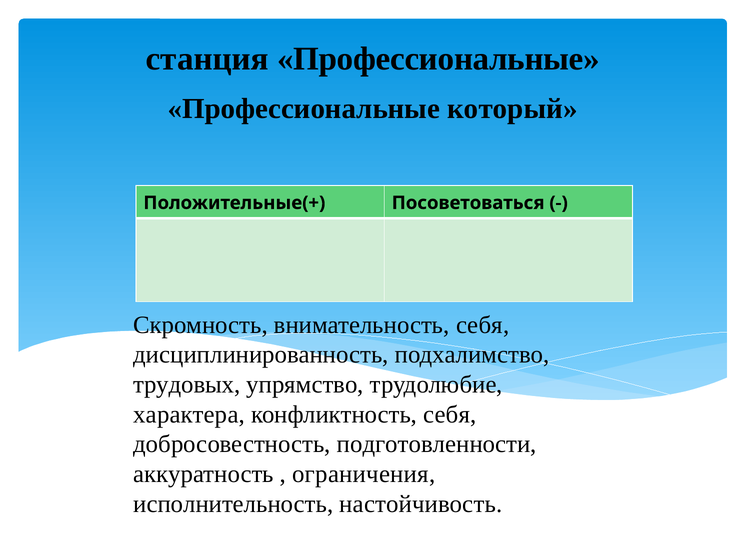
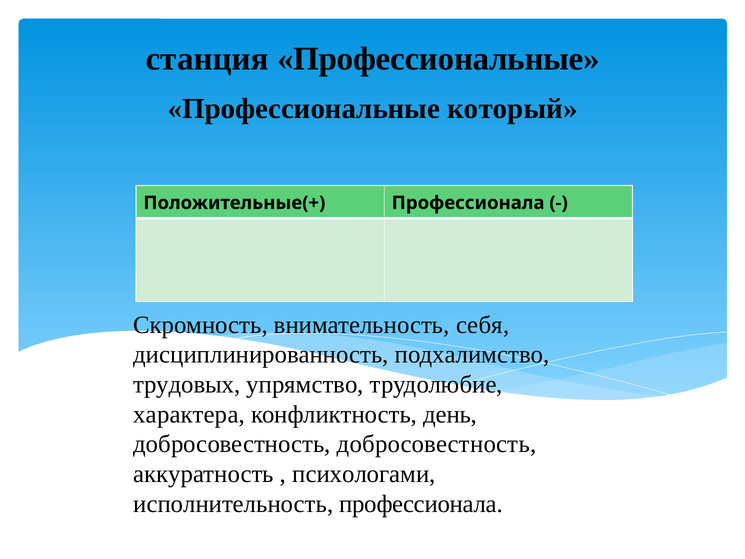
Положительные(+ Посоветоваться: Посоветоваться -> Профессионала
конфликтность себя: себя -> день
добросовестность подготовленности: подготовленности -> добросовестность
ограничения: ограничения -> психологами
исполнительность настойчивость: настойчивость -> профессионала
